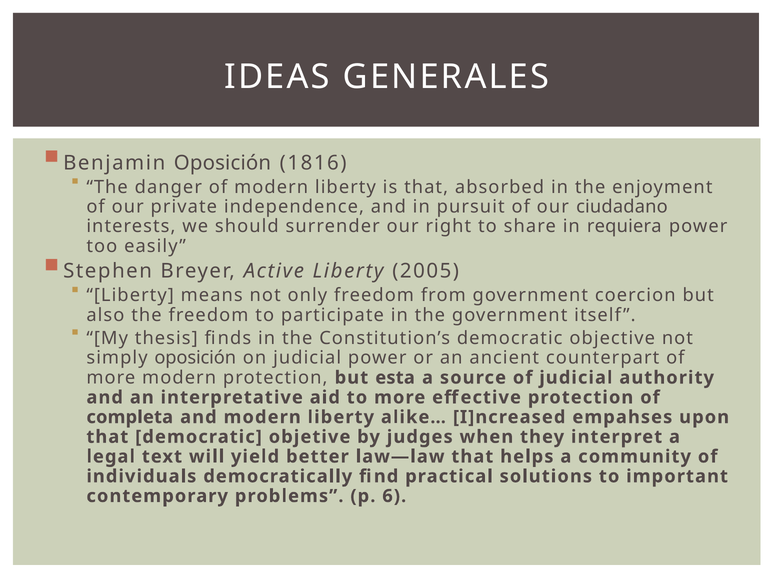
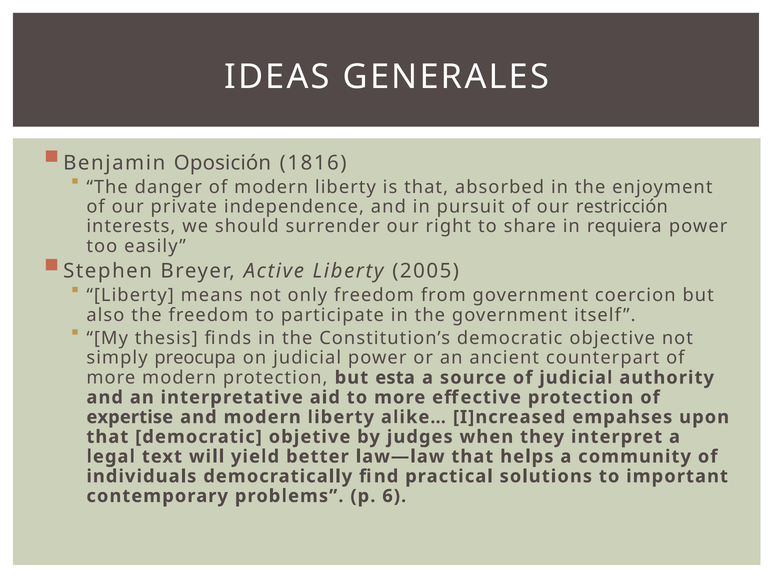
ciudadano: ciudadano -> restricción
simply oposición: oposición -> preocupa
completa: completa -> expertise
